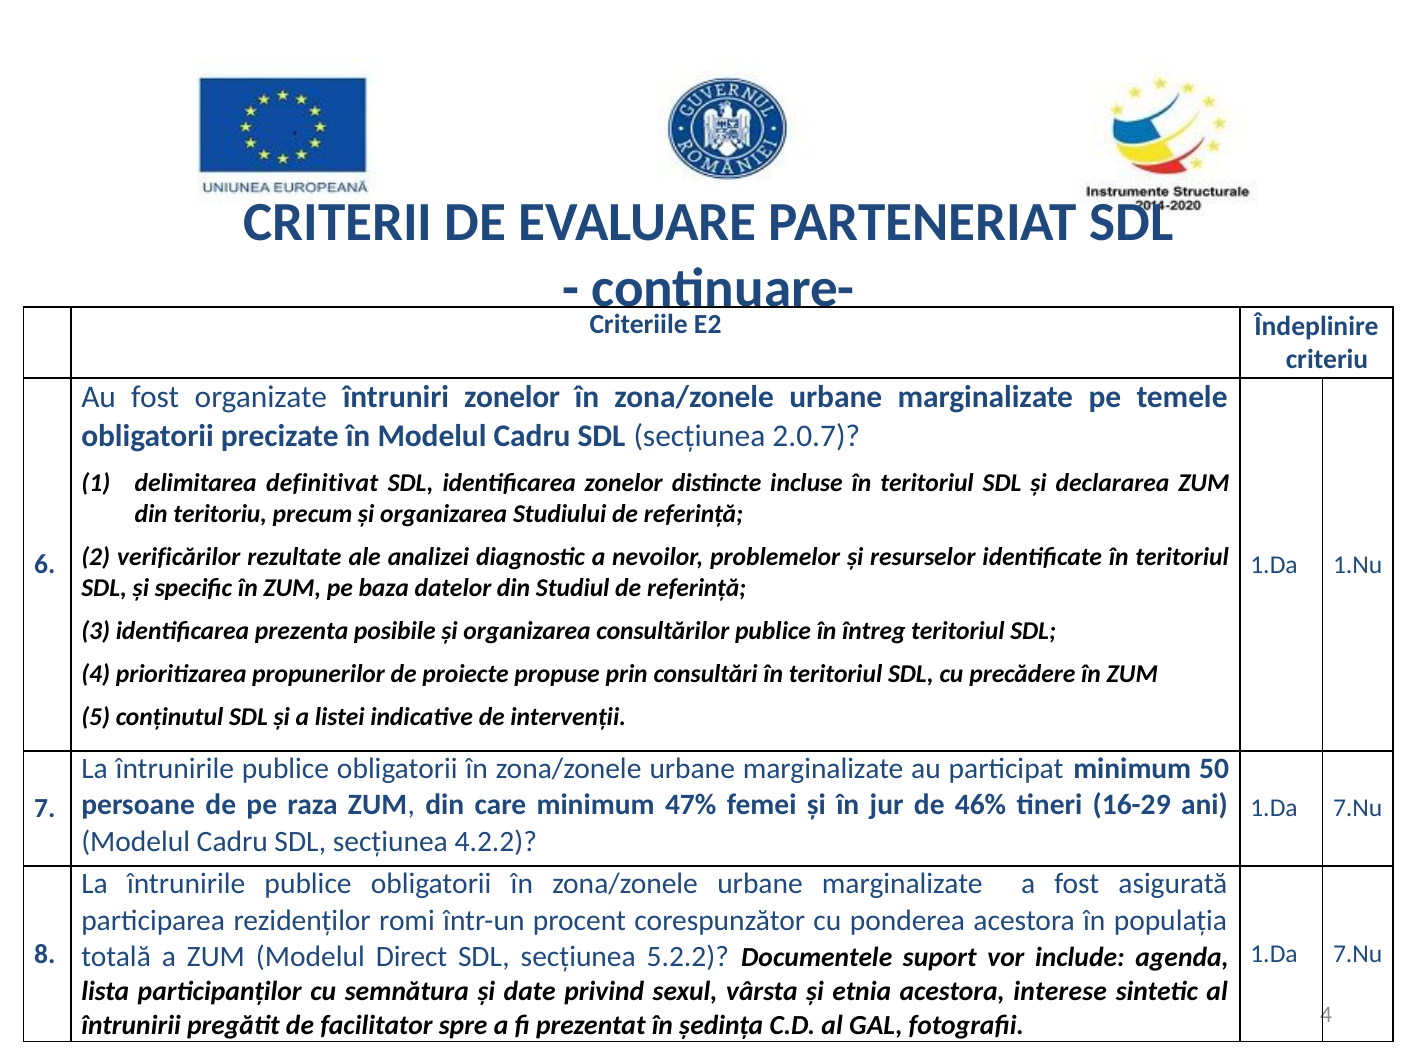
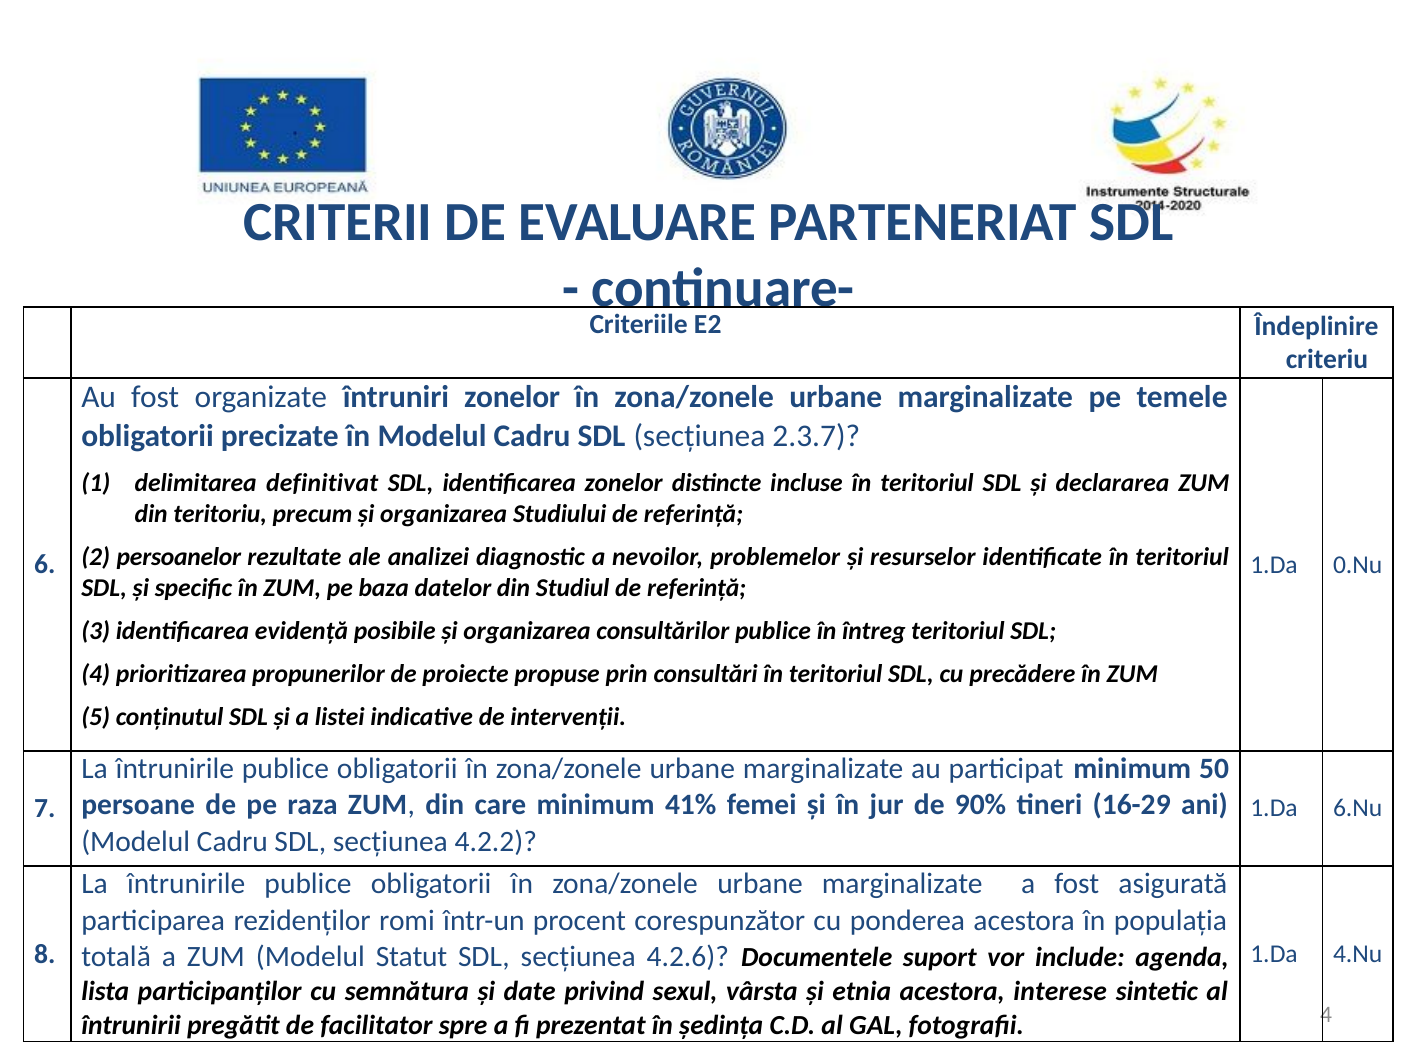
2.0.7: 2.0.7 -> 2.3.7
verificărilor: verificărilor -> persoanelor
1.Nu: 1.Nu -> 0.Nu
prezenta: prezenta -> evidență
47%: 47% -> 41%
46%: 46% -> 90%
7.Nu at (1358, 808): 7.Nu -> 6.Nu
7.Nu at (1358, 954): 7.Nu -> 4.Nu
Direct: Direct -> Statut
5.2.2: 5.2.2 -> 4.2.6
